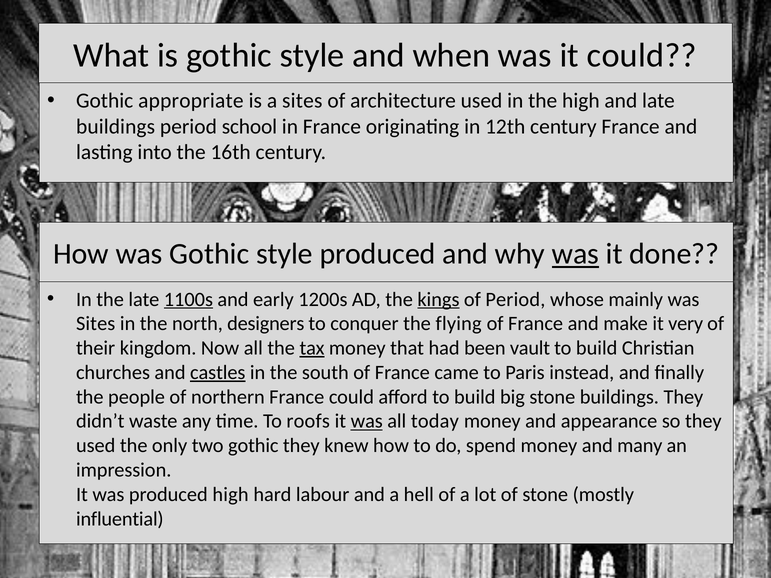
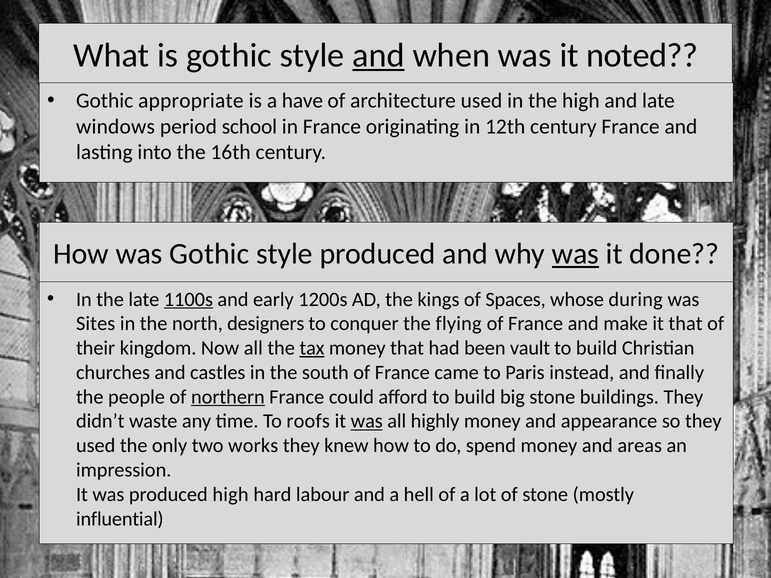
and at (379, 55) underline: none -> present
it could: could -> noted
a sites: sites -> have
buildings at (116, 127): buildings -> windows
kings underline: present -> none
of Period: Period -> Spaces
mainly: mainly -> during
it very: very -> that
castles underline: present -> none
northern underline: none -> present
today: today -> highly
two gothic: gothic -> works
many: many -> areas
